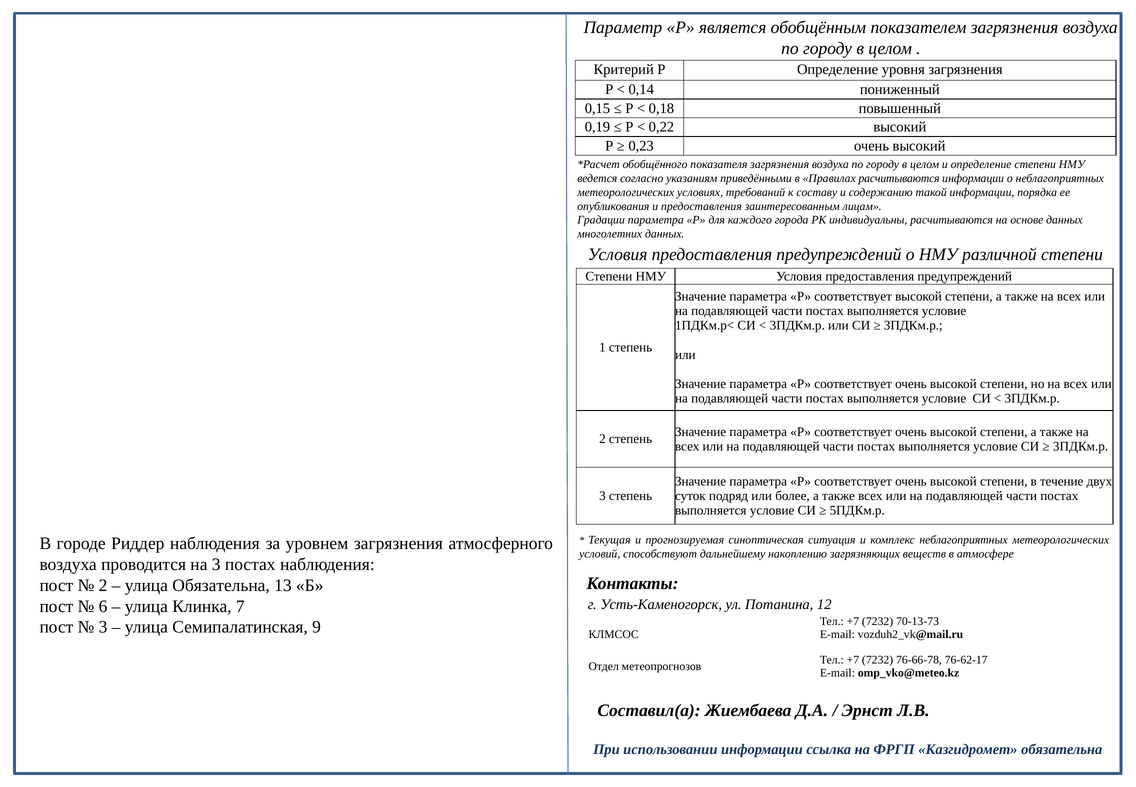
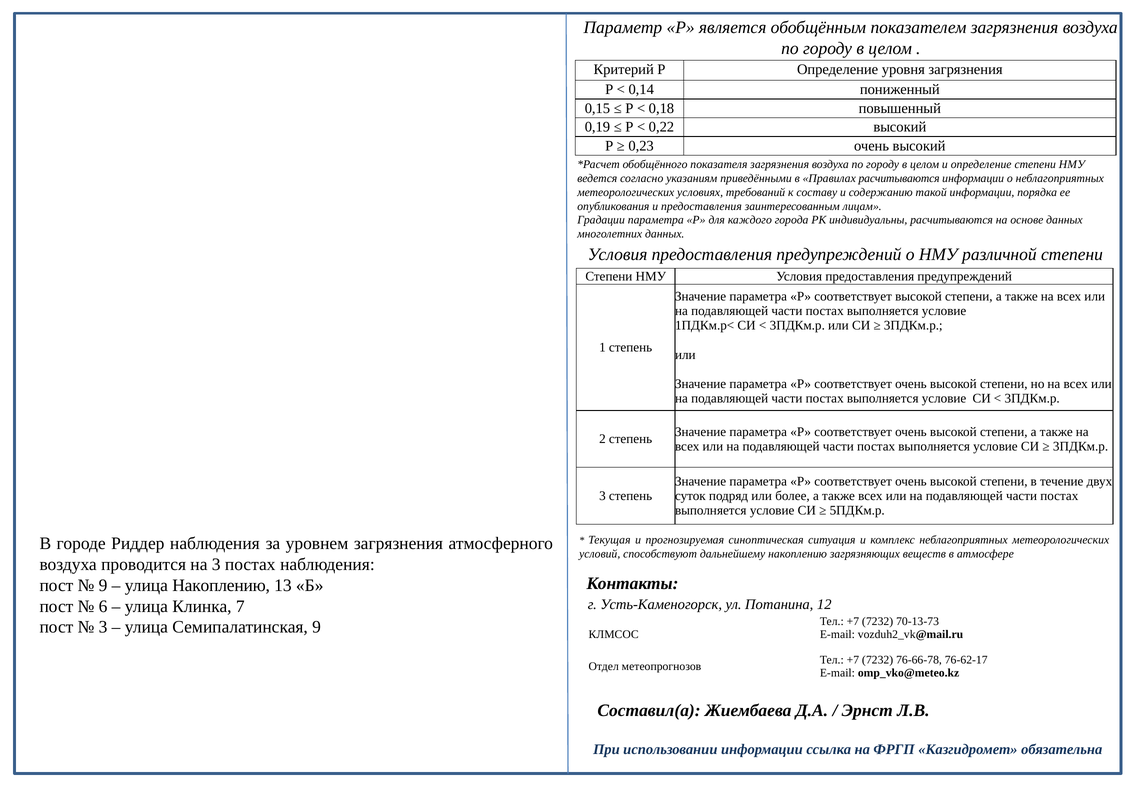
2 at (103, 585): 2 -> 9
улица Обязательна: Обязательна -> Накоплению
